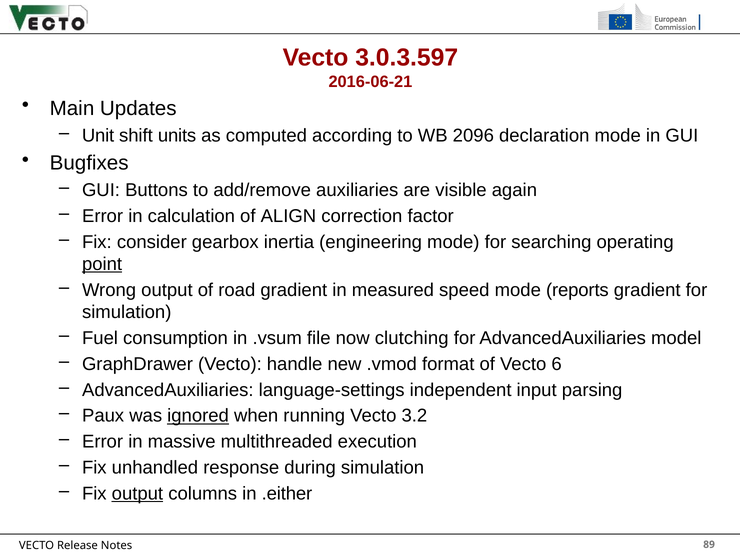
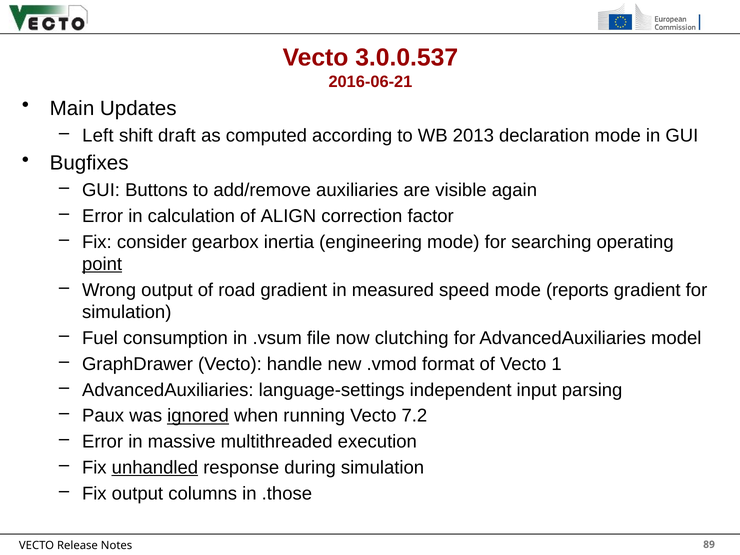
3.0.3.597: 3.0.3.597 -> 3.0.0.537
Unit: Unit -> Left
units: units -> draft
2096: 2096 -> 2013
6: 6 -> 1
3.2: 3.2 -> 7.2
unhandled underline: none -> present
output at (137, 494) underline: present -> none
.either: .either -> .those
